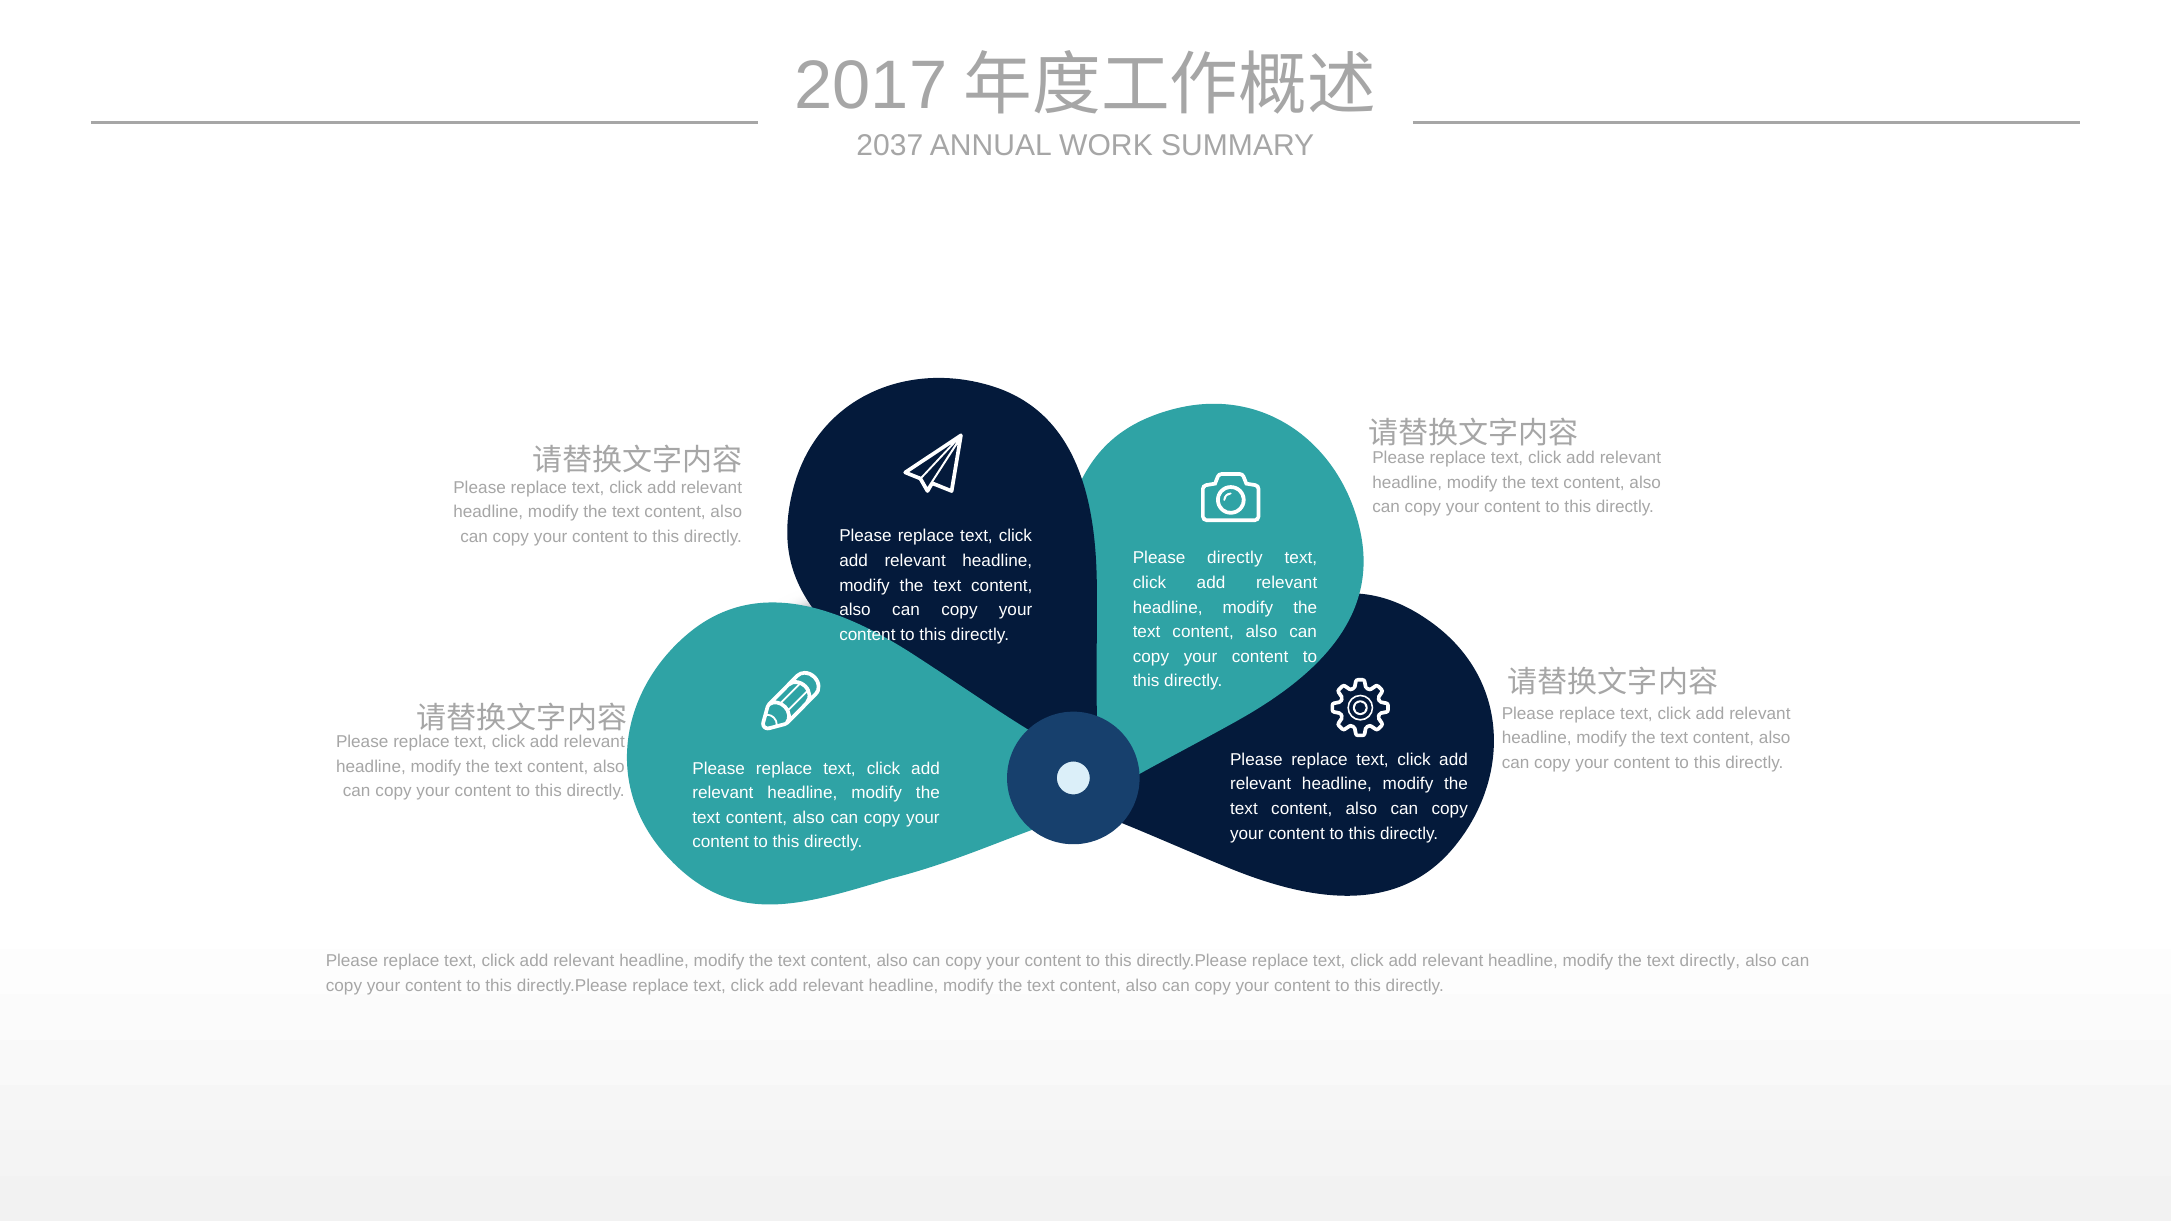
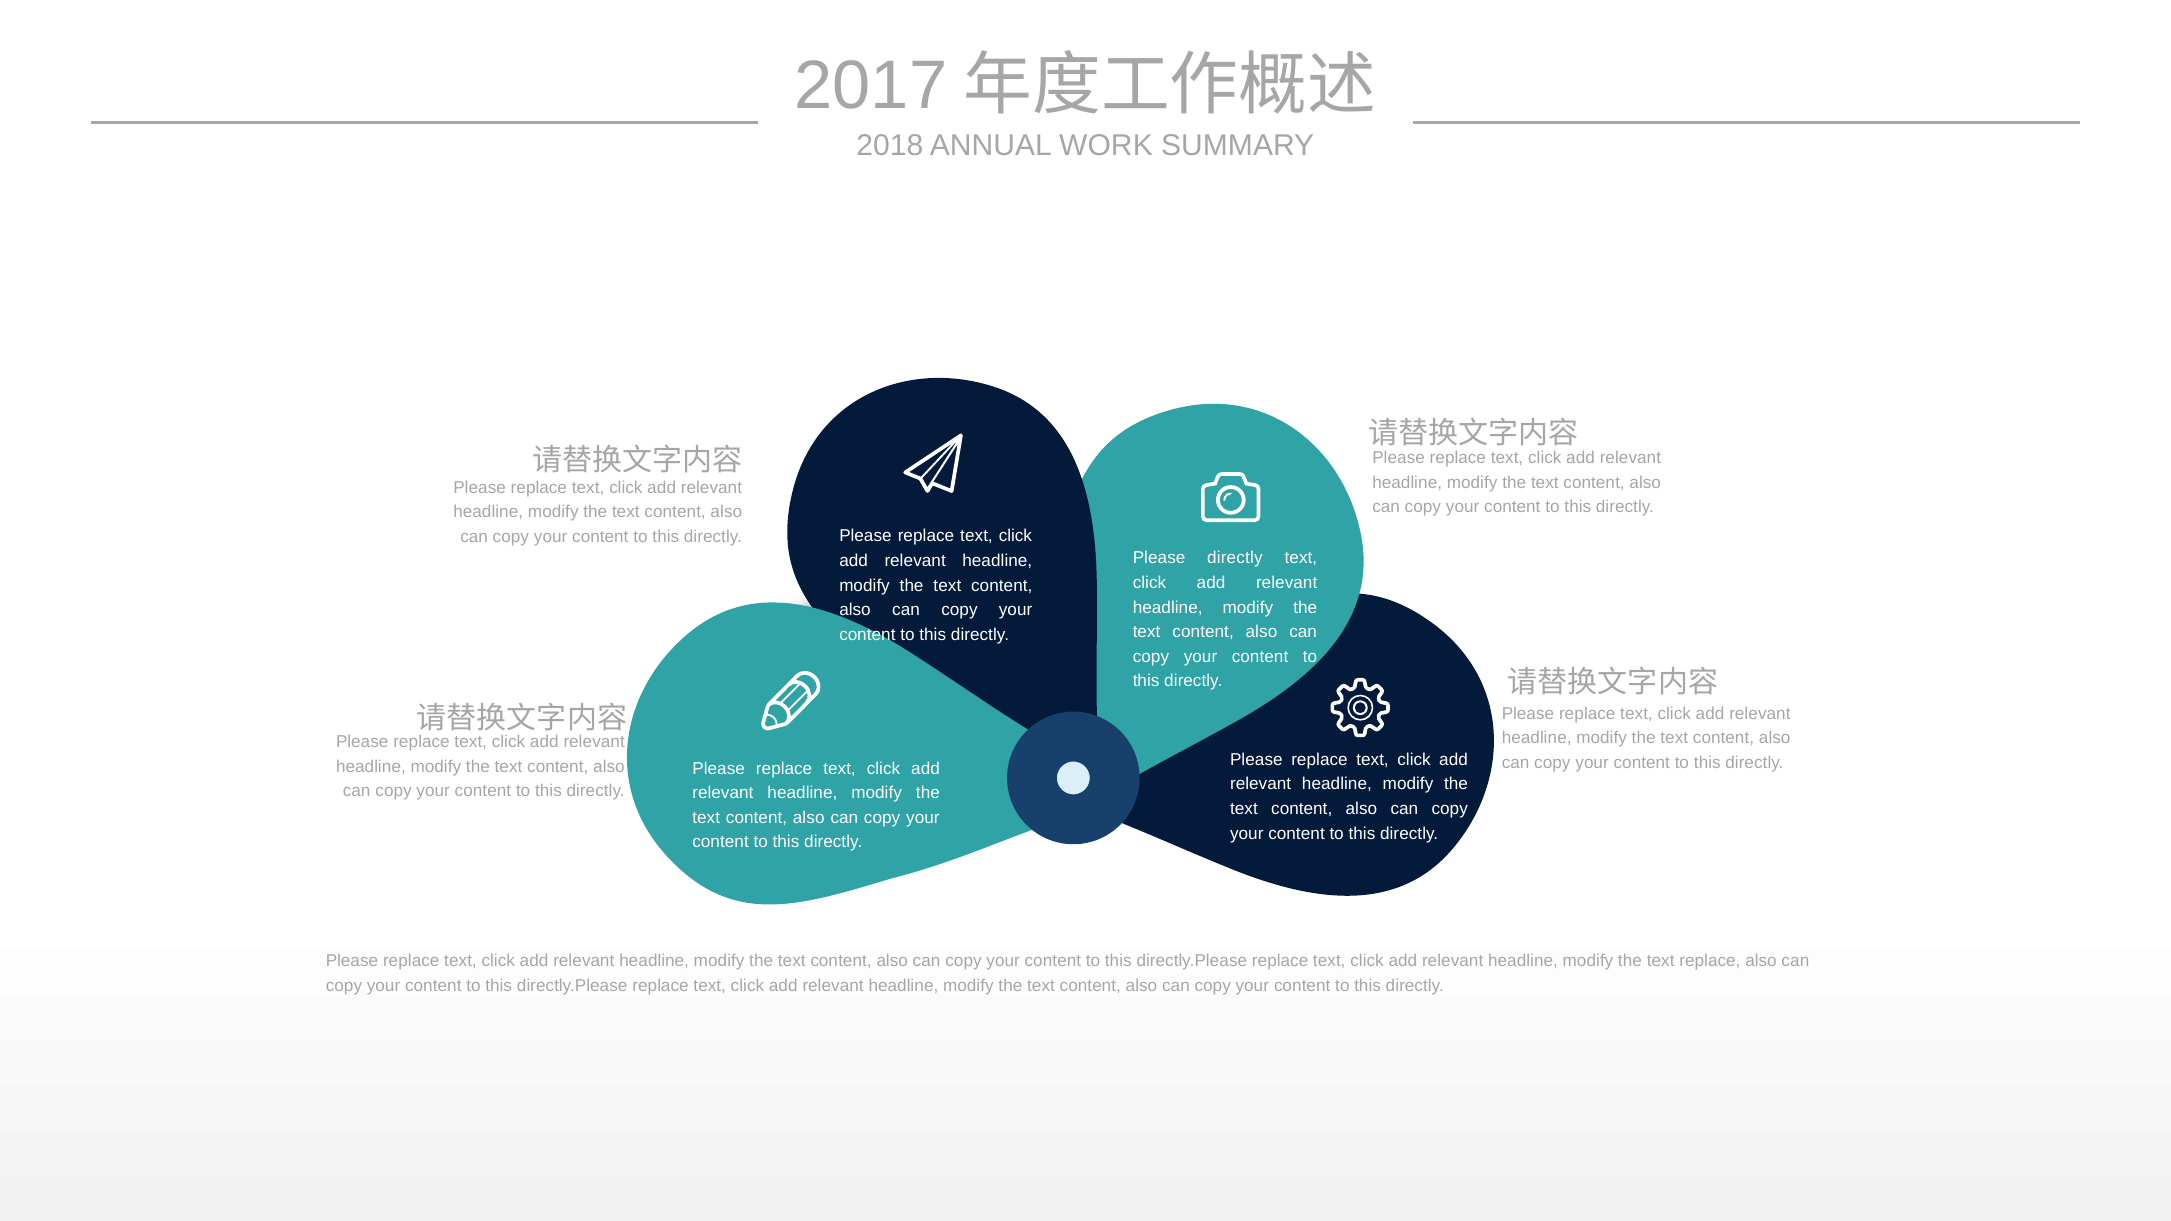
2037: 2037 -> 2018
text directly: directly -> replace
